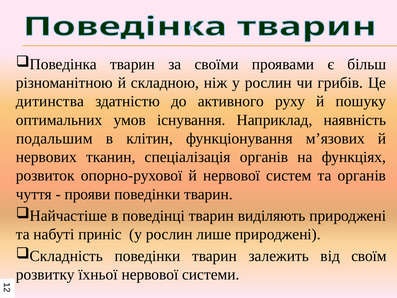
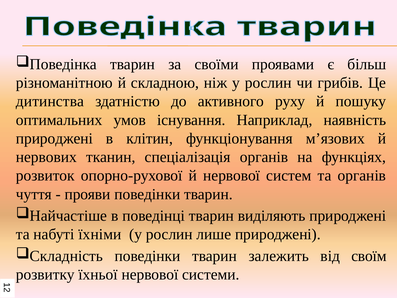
подальшим at (54, 138): подальшим -> природжені
приніс: приніс -> їхніми
